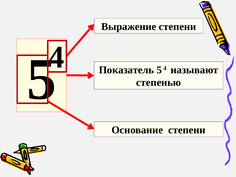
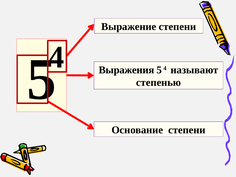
Показатель: Показатель -> Выражения
